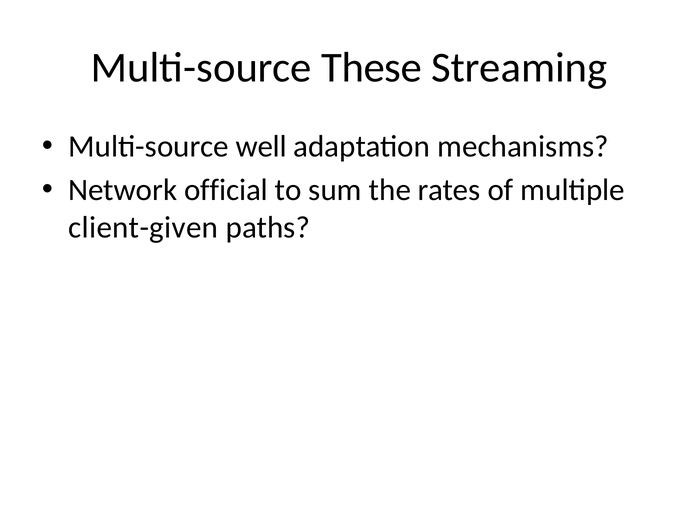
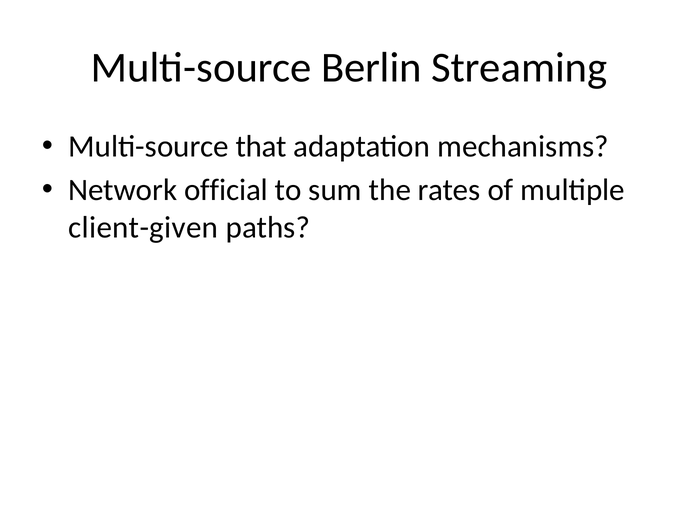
These: These -> Berlin
well: well -> that
